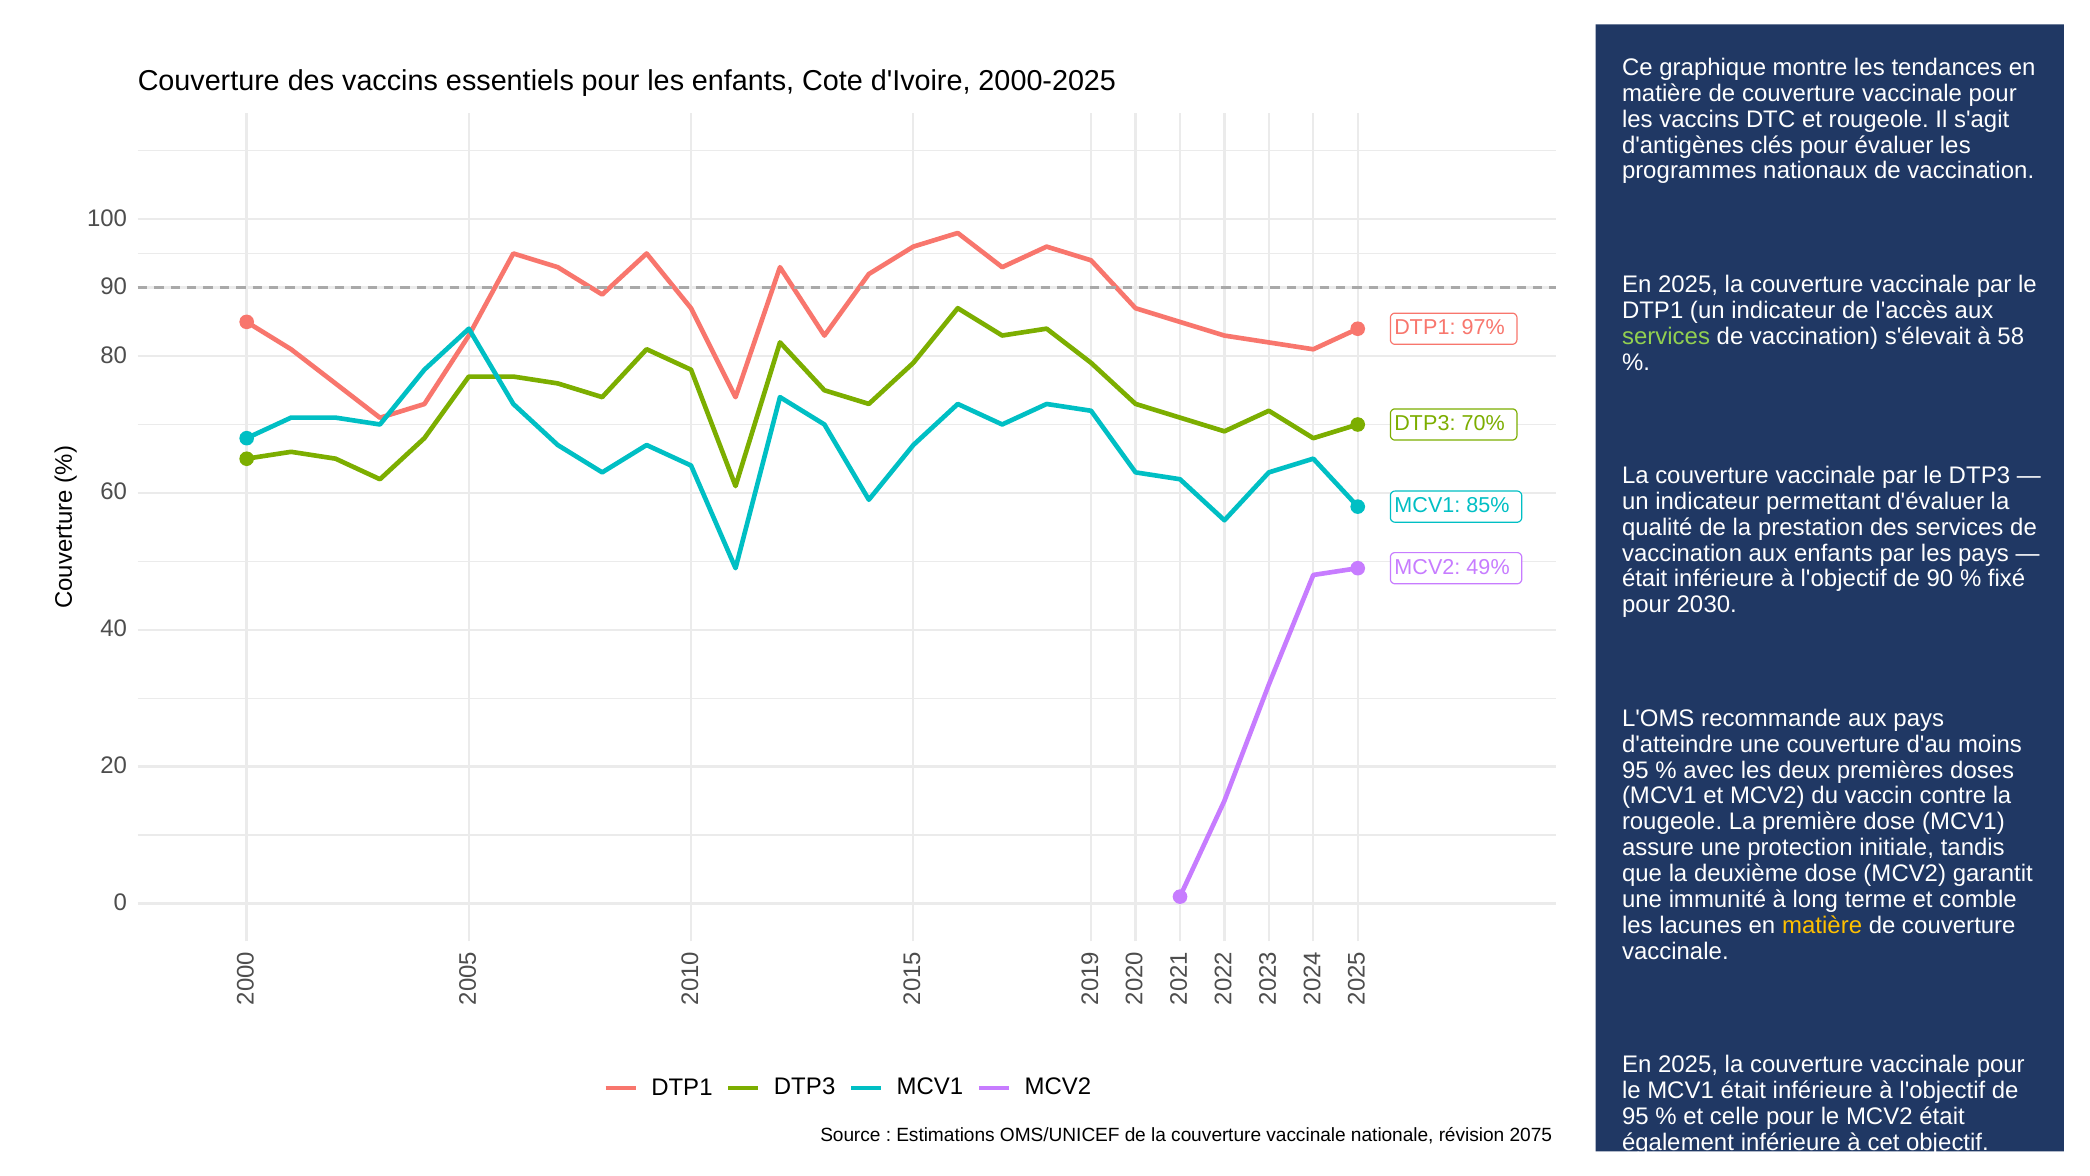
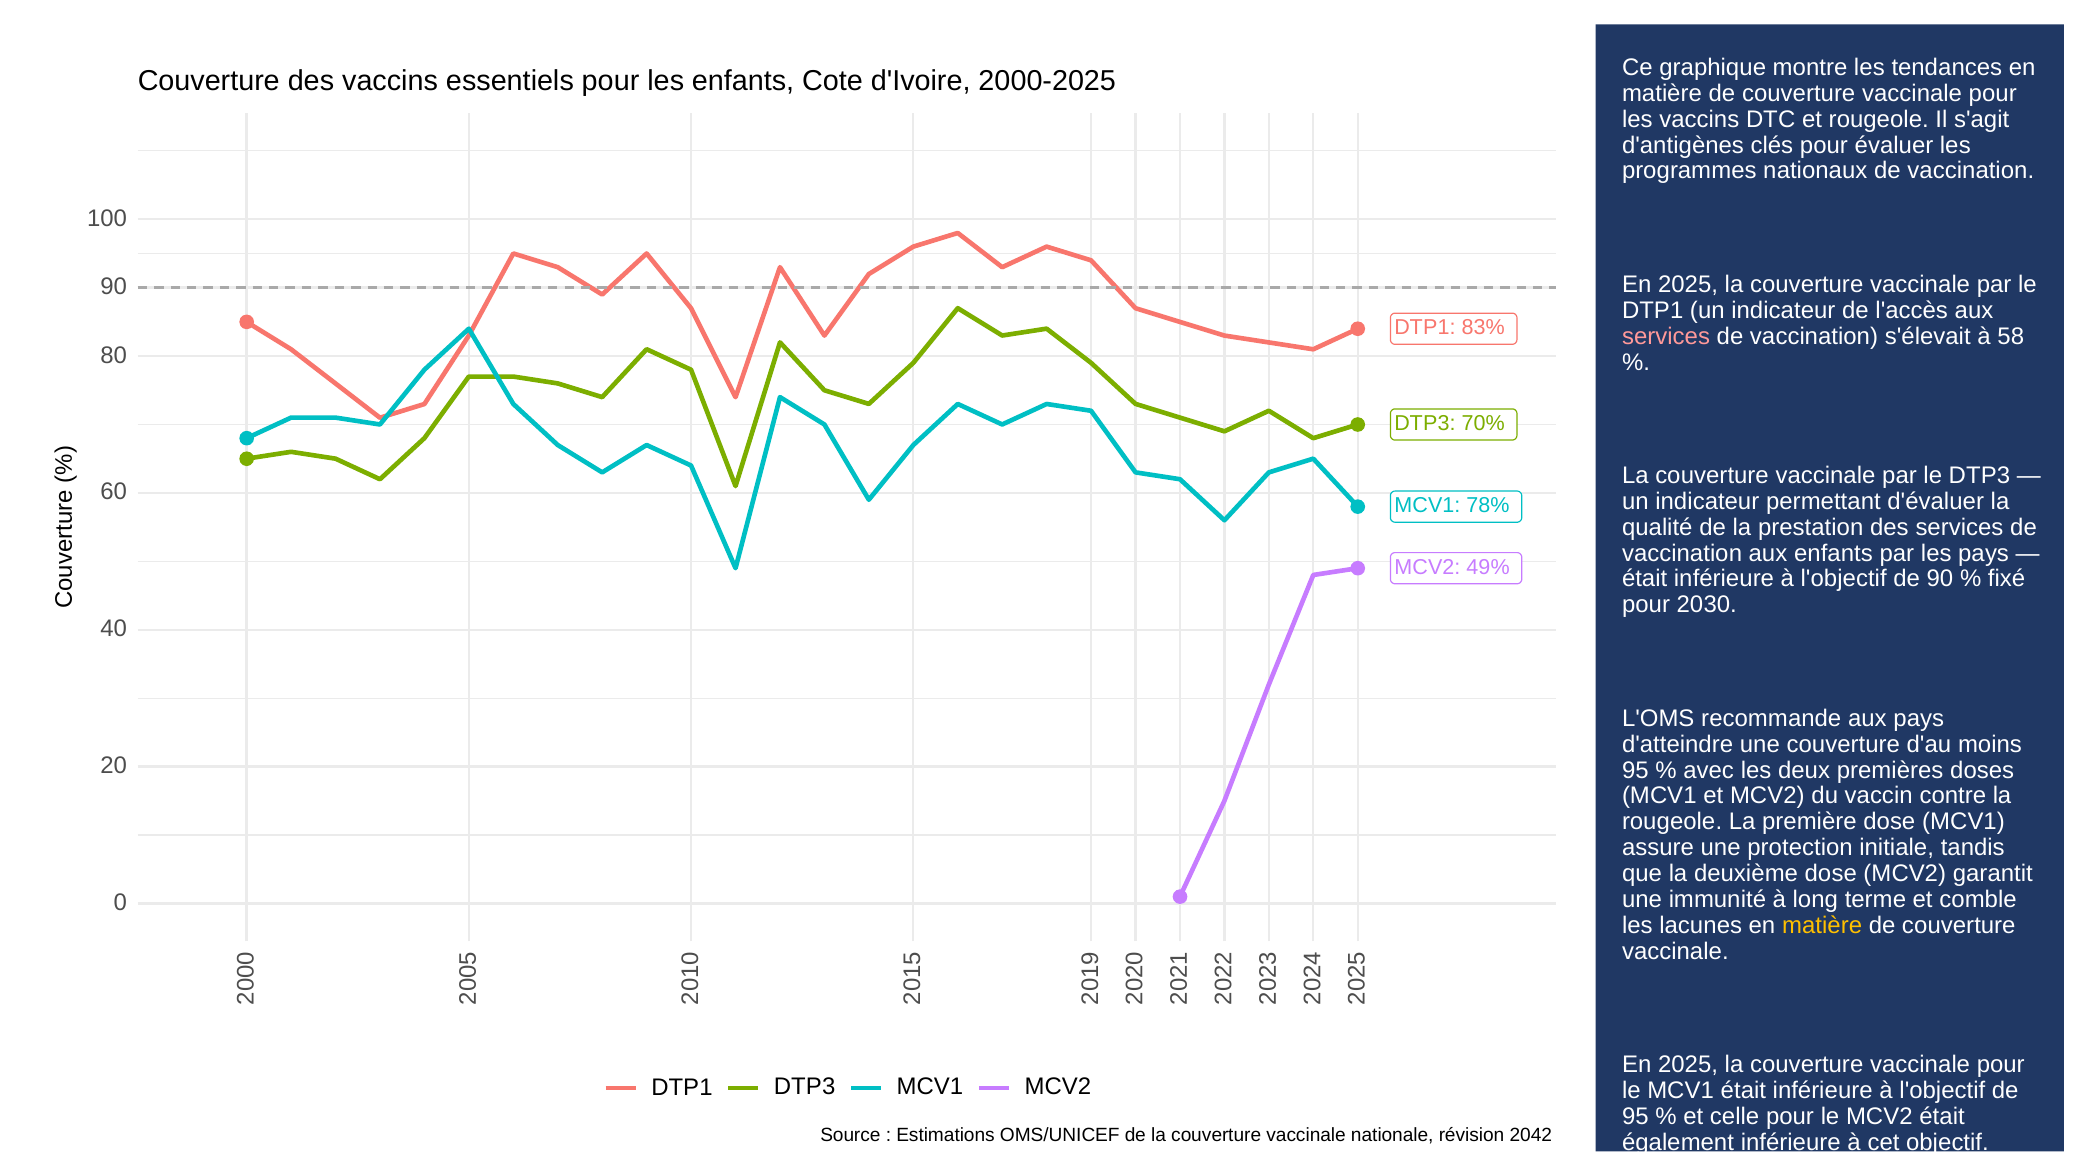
97%: 97% -> 83%
services at (1666, 336) colour: light green -> pink
85%: 85% -> 78%
2075: 2075 -> 2042
